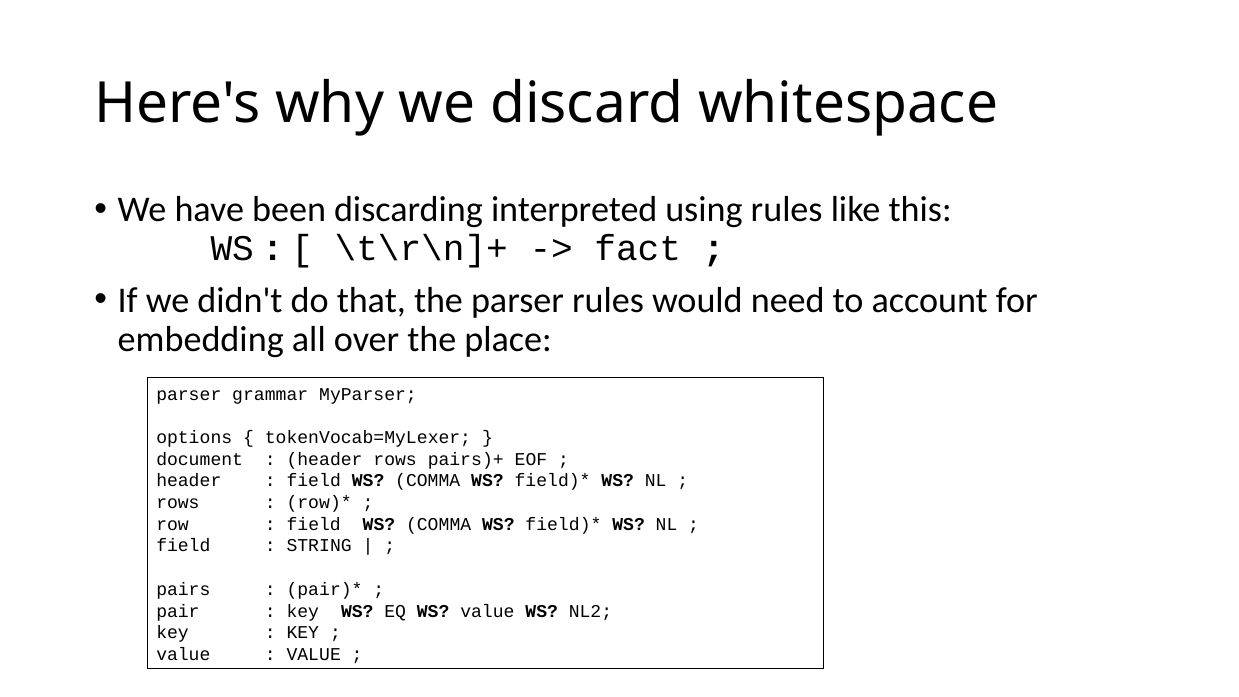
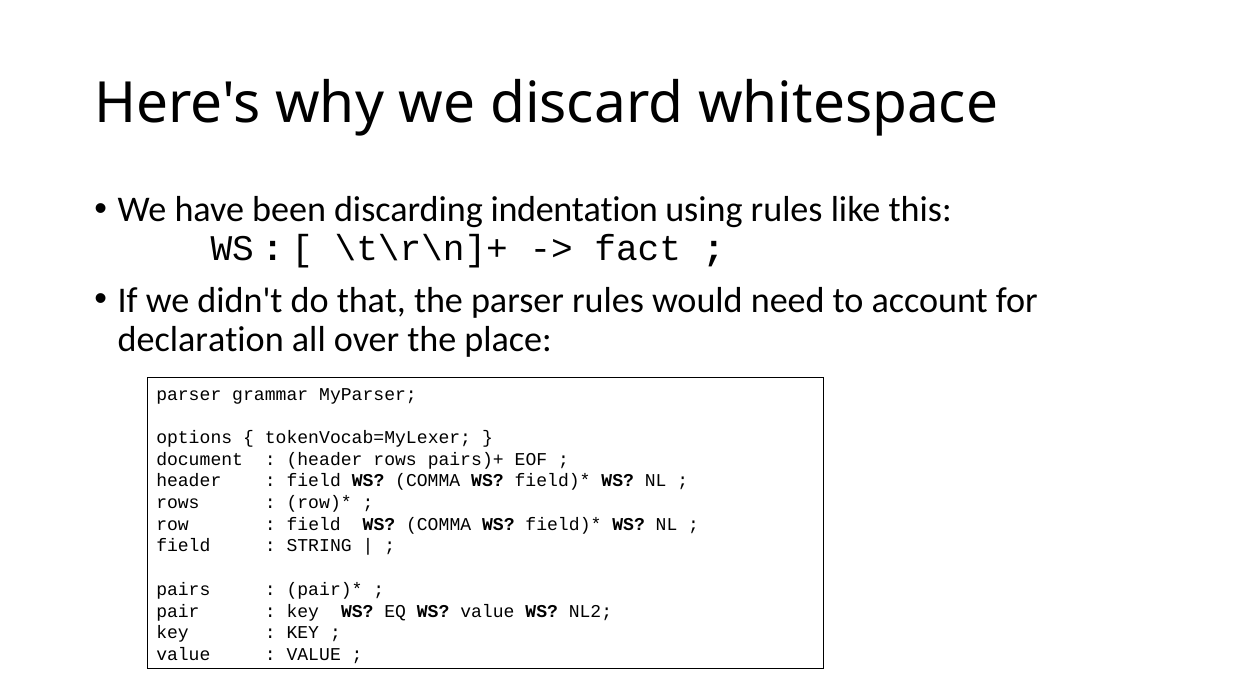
interpreted: interpreted -> indentation
embedding: embedding -> declaration
